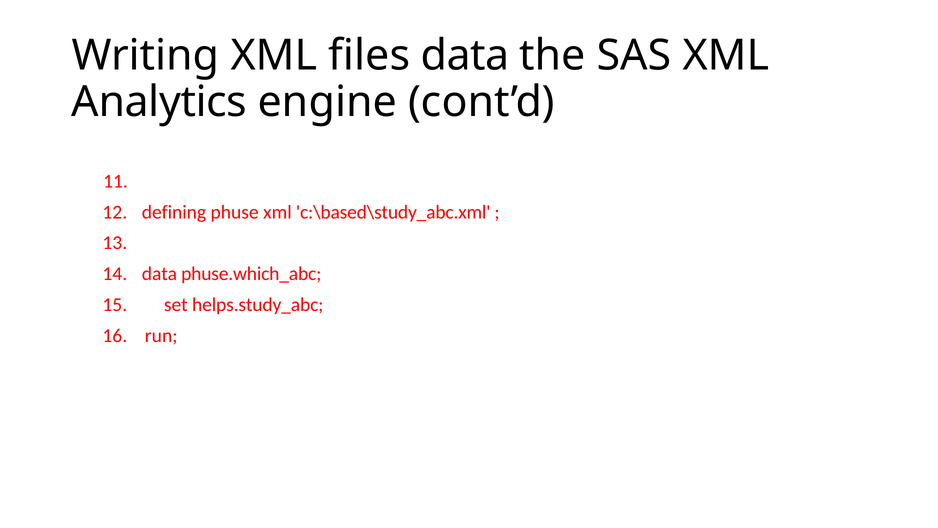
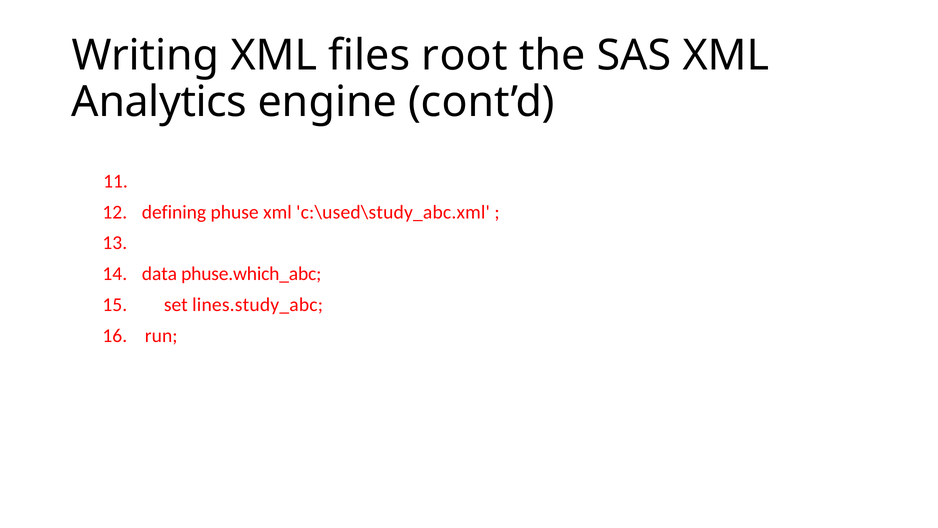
files data: data -> root
c:\based\study_abc.xml: c:\based\study_abc.xml -> c:\used\study_abc.xml
helps.study_abc: helps.study_abc -> lines.study_abc
